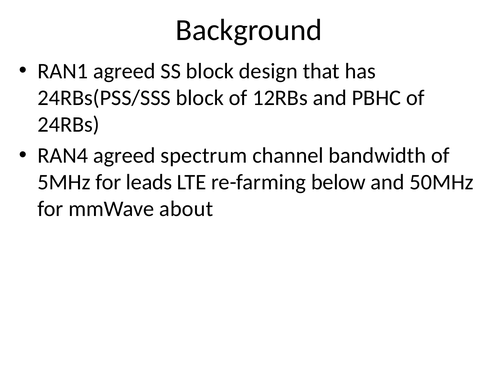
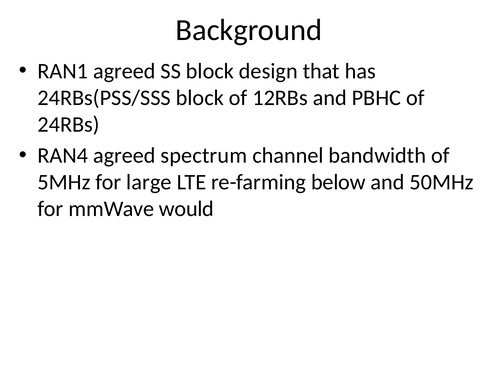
leads: leads -> large
about: about -> would
